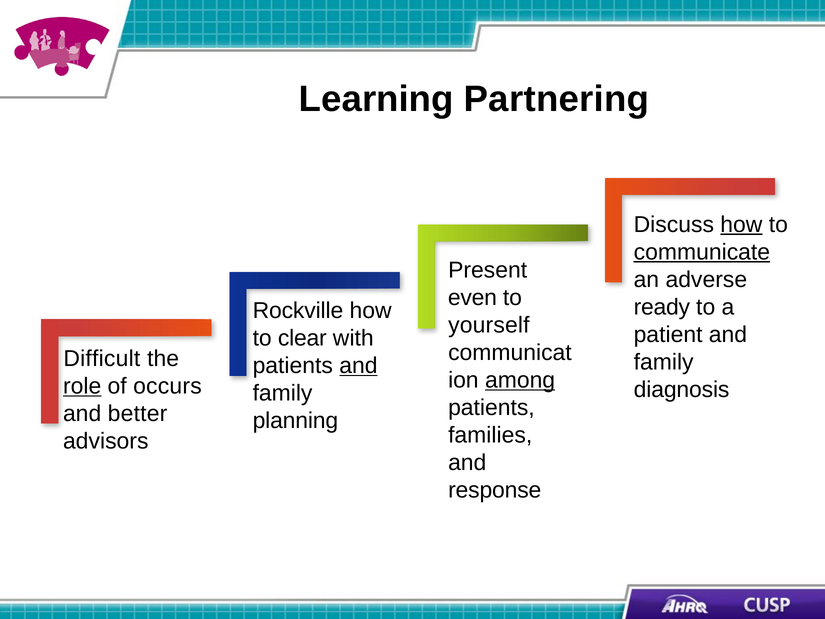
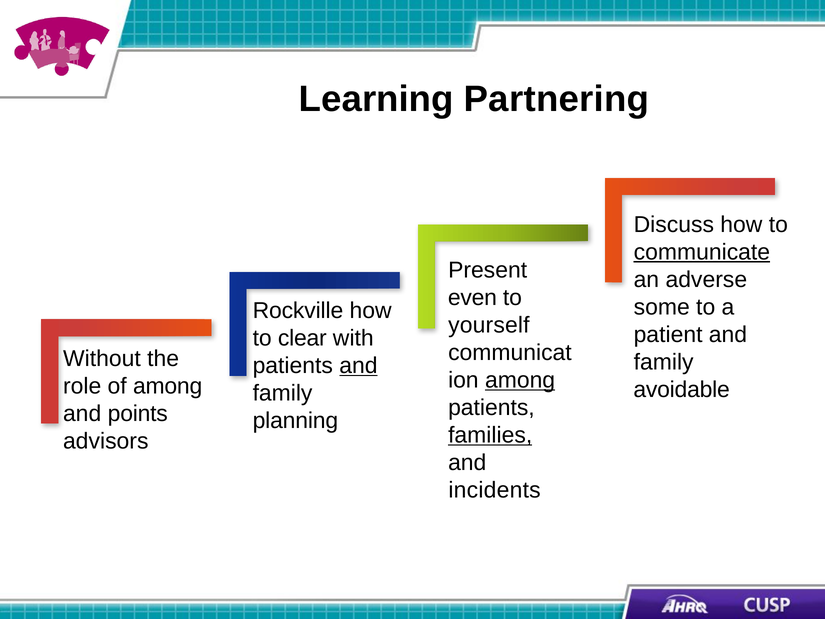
how at (741, 224) underline: present -> none
ready: ready -> some
Difficult: Difficult -> Without
role underline: present -> none
of occurs: occurs -> among
diagnosis: diagnosis -> avoidable
better: better -> points
families underline: none -> present
response: response -> incidents
